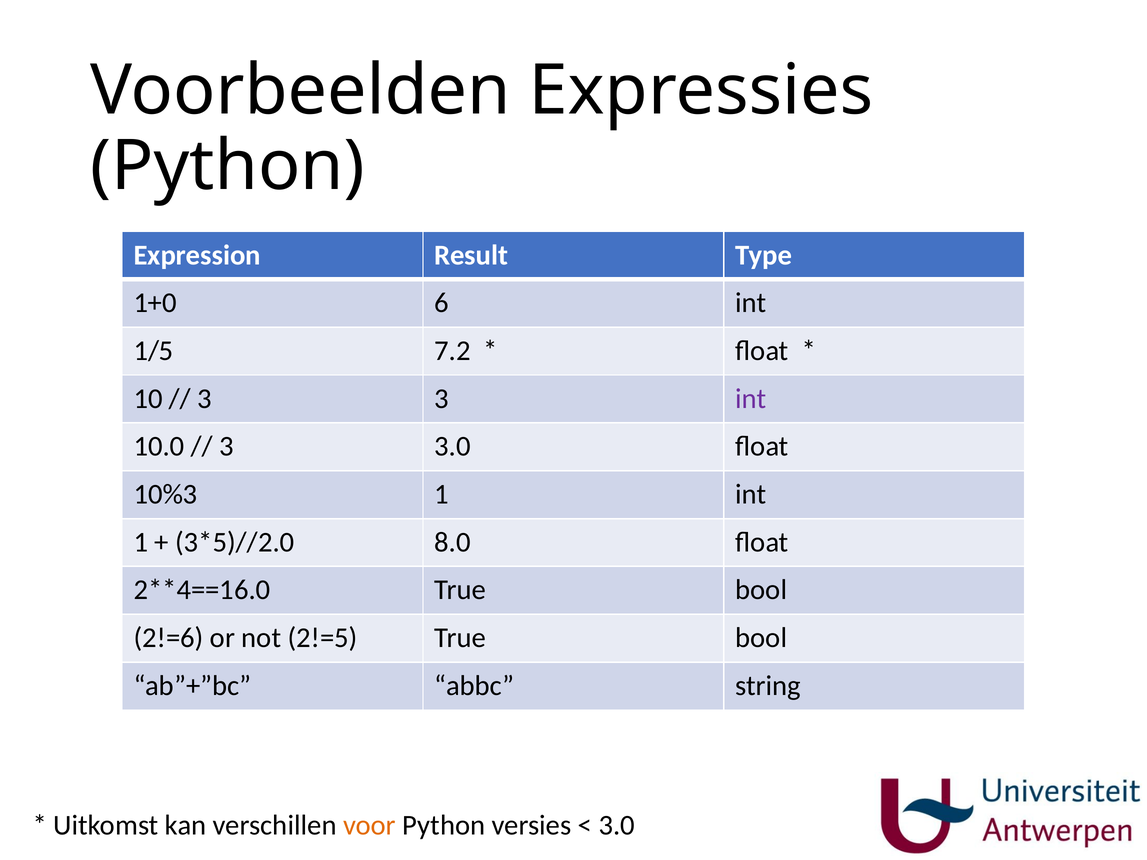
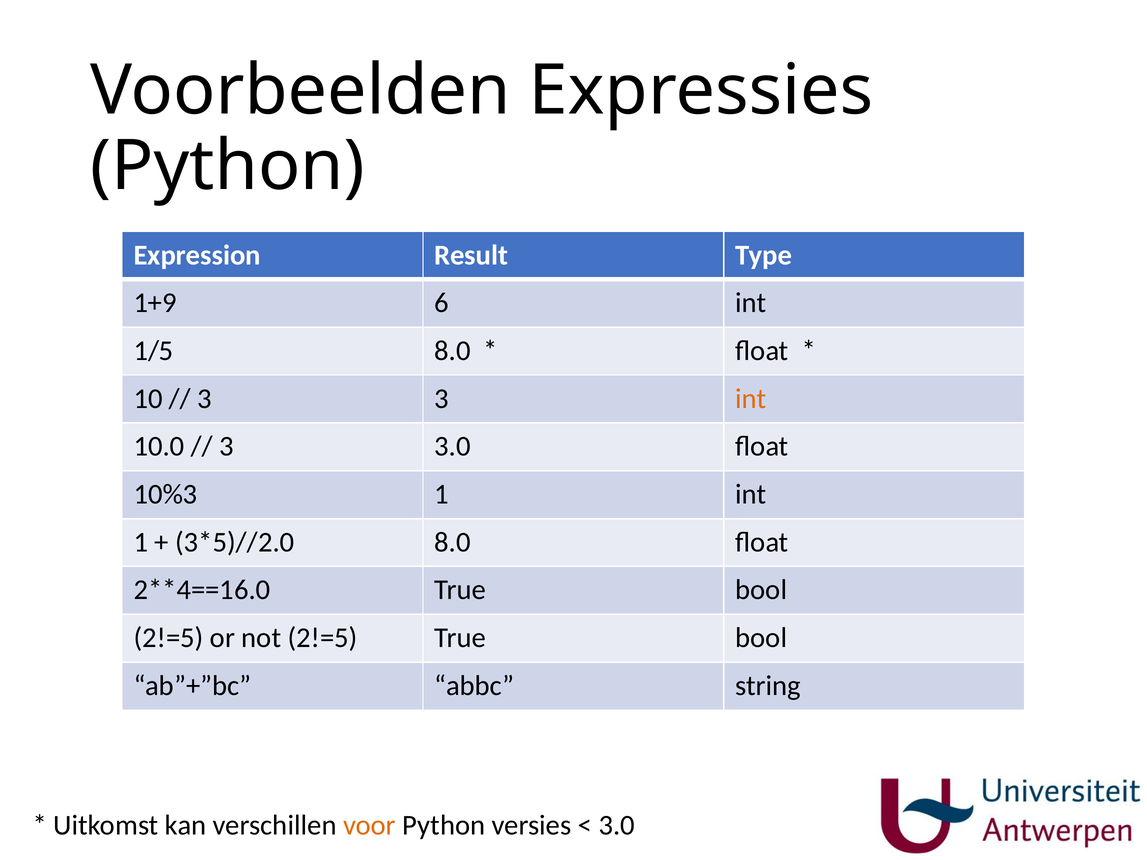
1+0: 1+0 -> 1+9
1/5 7.2: 7.2 -> 8.0
int at (751, 399) colour: purple -> orange
2!=6 at (169, 638): 2!=6 -> 2!=5
